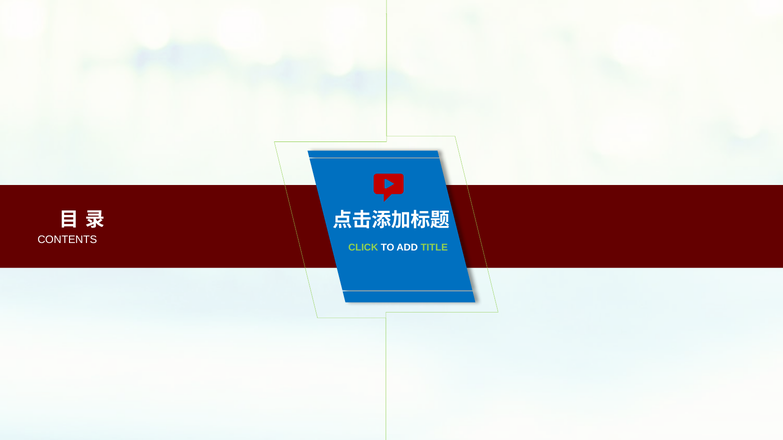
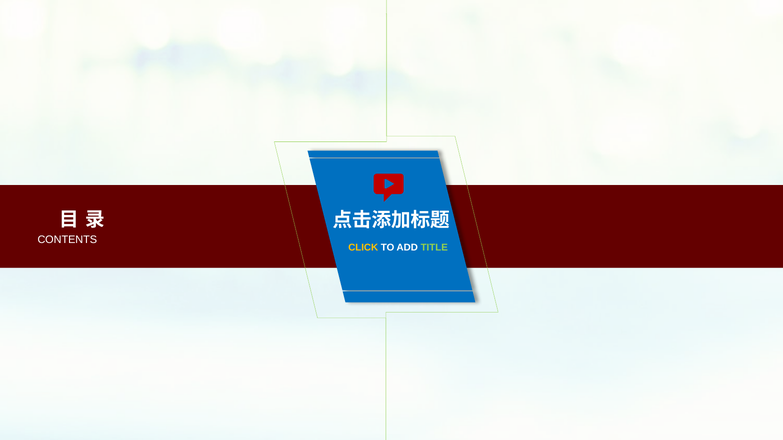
CLICK colour: light green -> yellow
